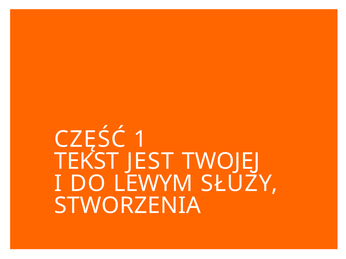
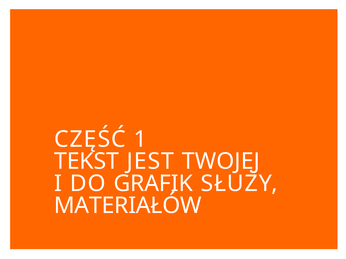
LEWYM: LEWYM -> GRAFIK
STWORZENIA: STWORZENIA -> MATERIAŁÓW
